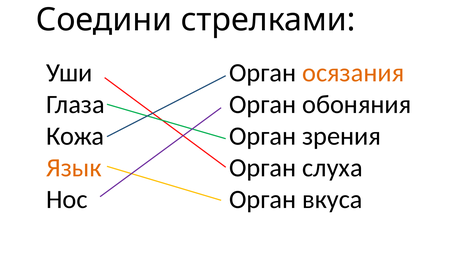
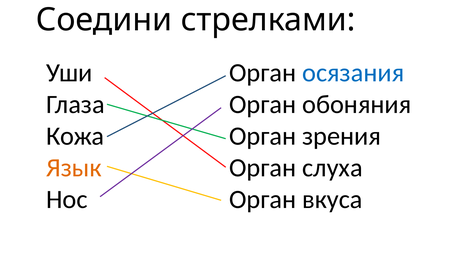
осязания colour: orange -> blue
